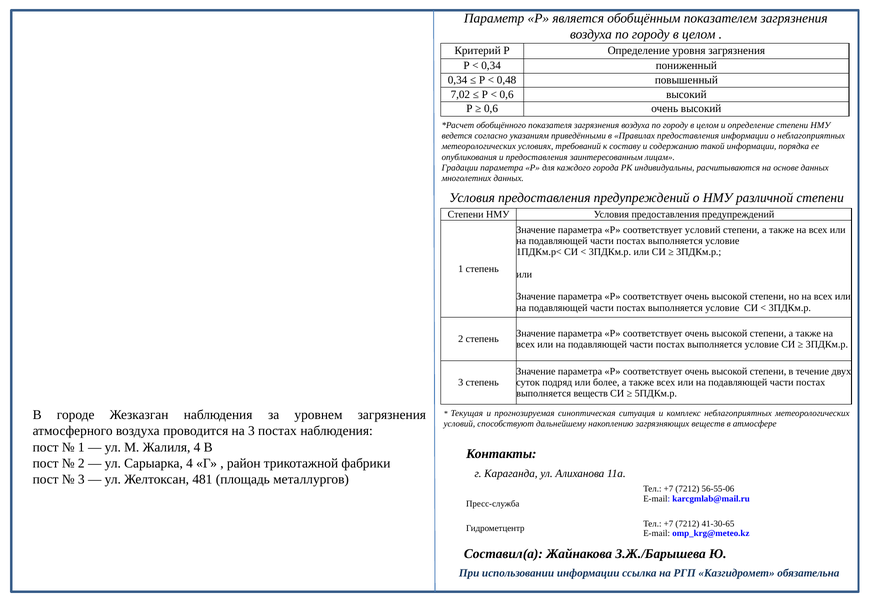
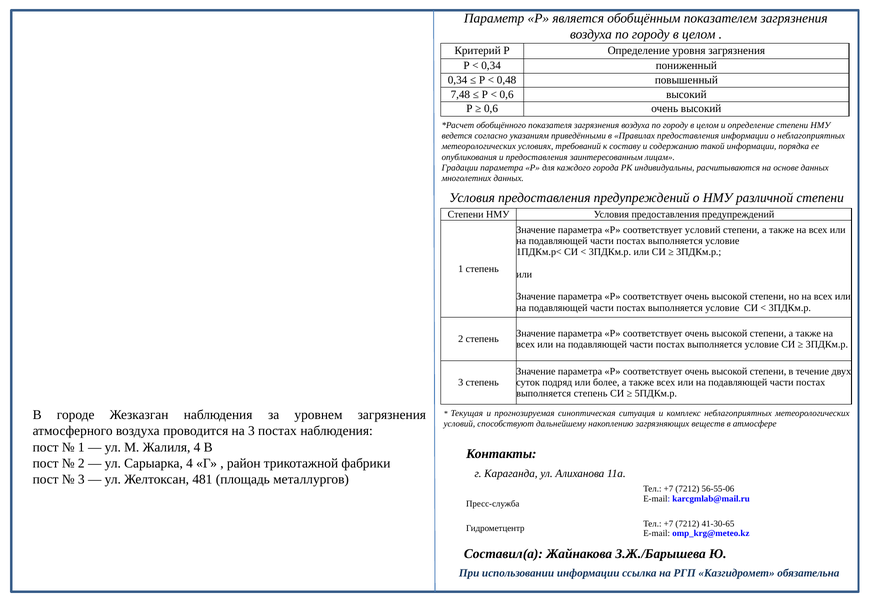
7,02: 7,02 -> 7,48
выполняется веществ: веществ -> степень
